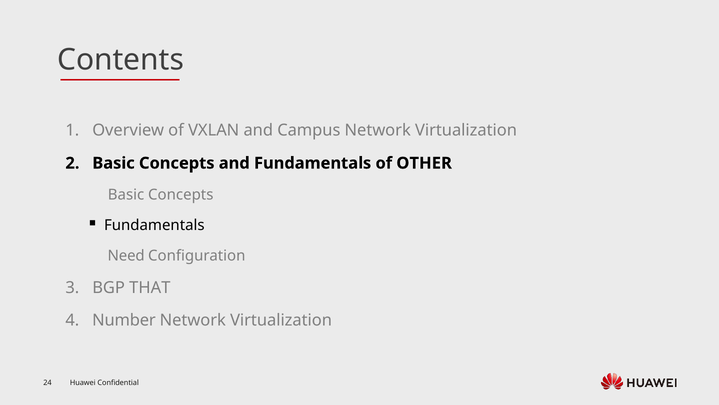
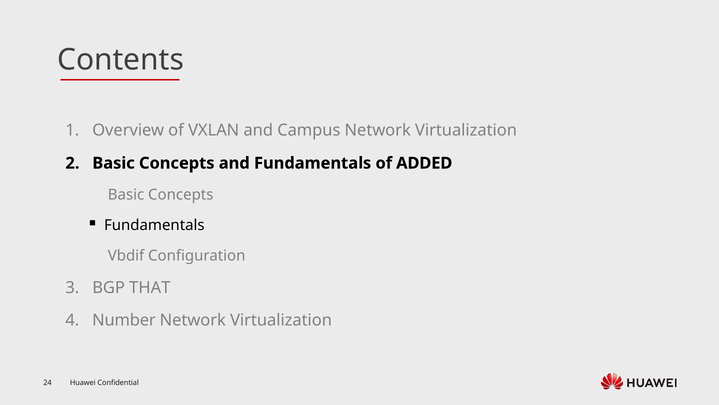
OTHER: OTHER -> ADDED
Need: Need -> Vbdif
